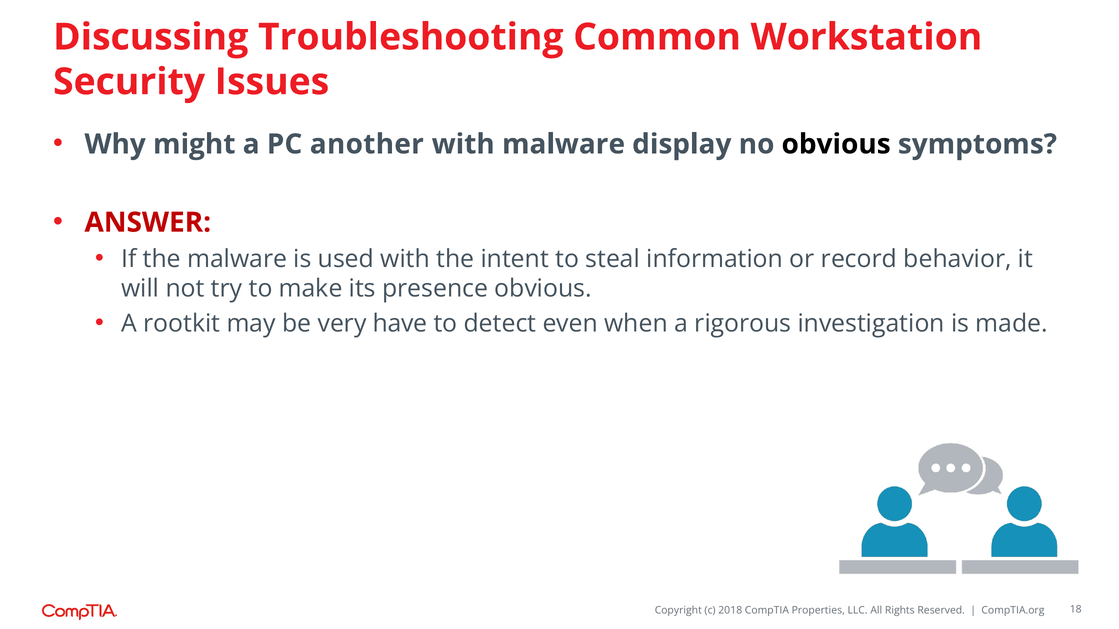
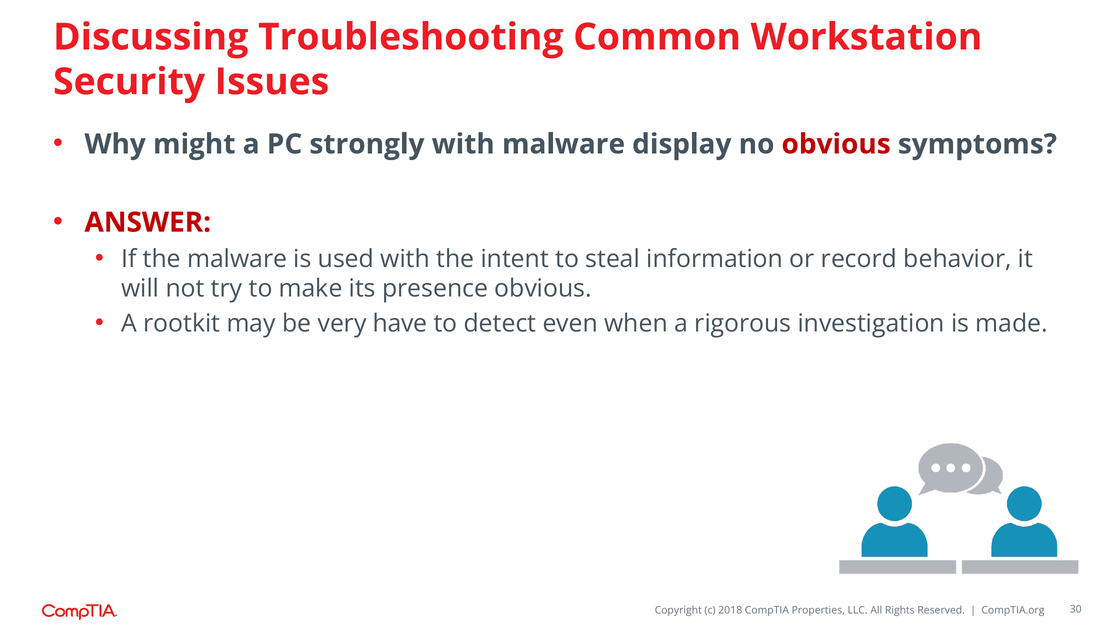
another: another -> strongly
obvious at (836, 144) colour: black -> red
18: 18 -> 30
